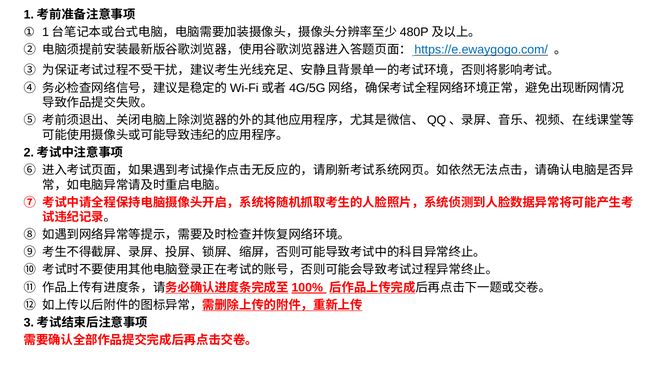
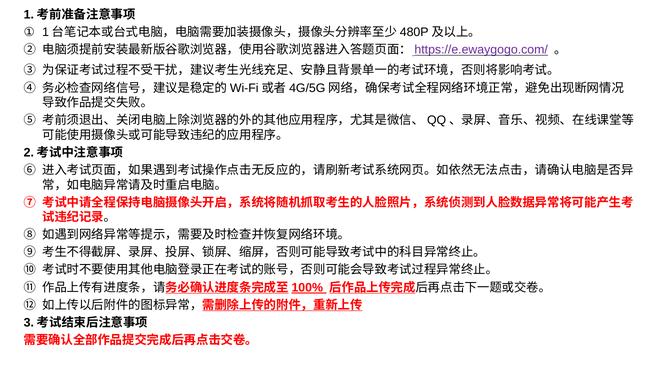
https://e.ewaygogo.com/ colour: blue -> purple
